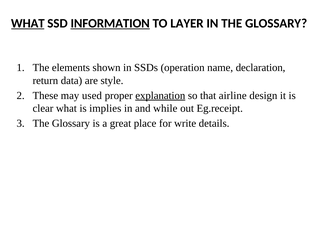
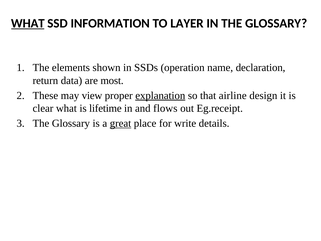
INFORMATION underline: present -> none
style: style -> most
used: used -> view
implies: implies -> lifetime
while: while -> flows
great underline: none -> present
